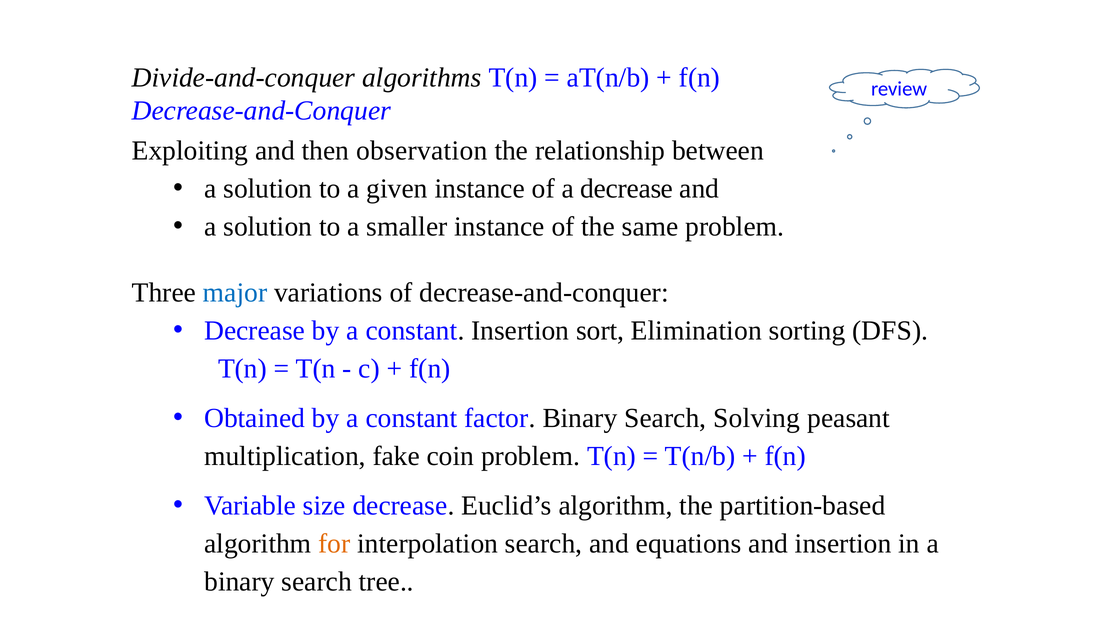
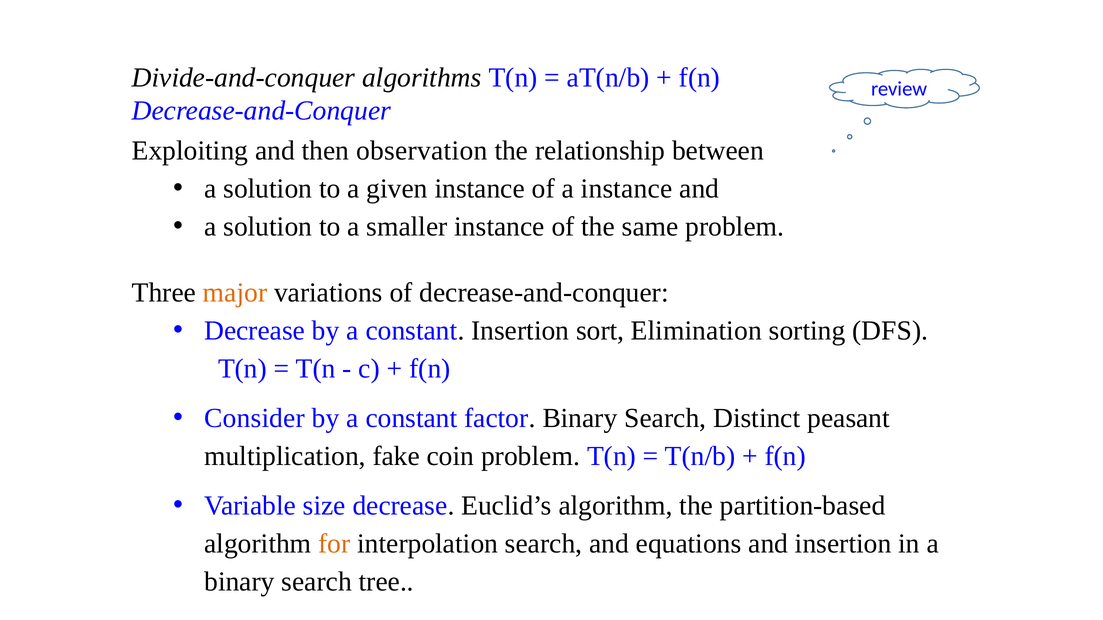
a decrease: decrease -> instance
major colour: blue -> orange
Obtained: Obtained -> Consider
Solving: Solving -> Distinct
